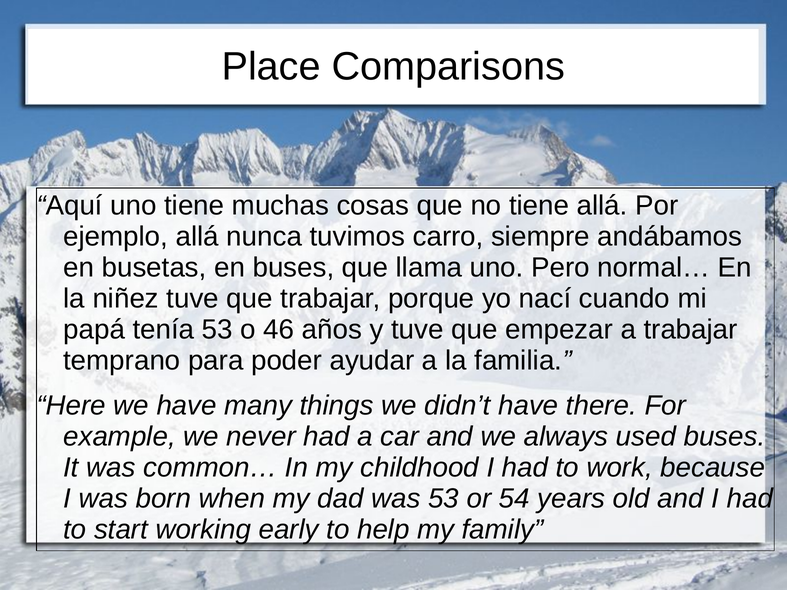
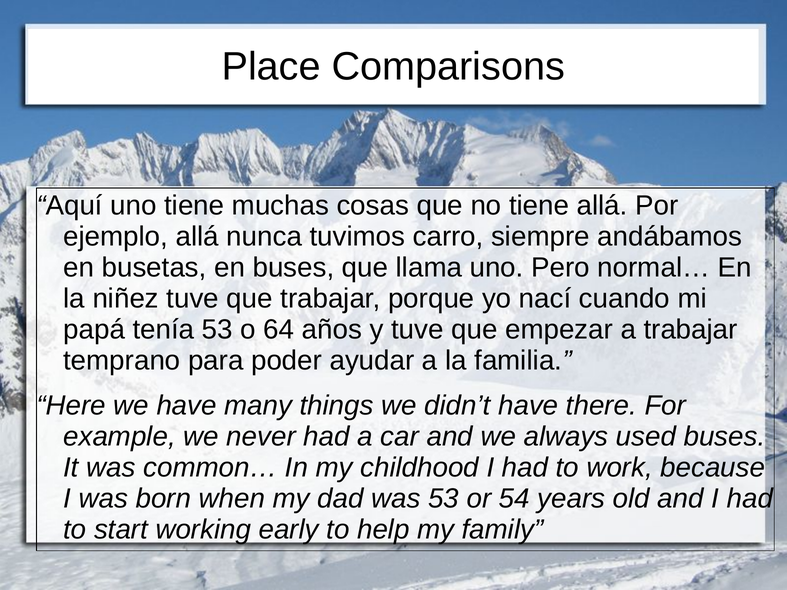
46: 46 -> 64
